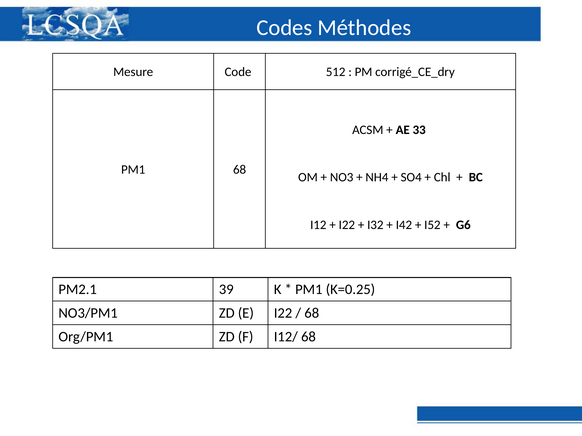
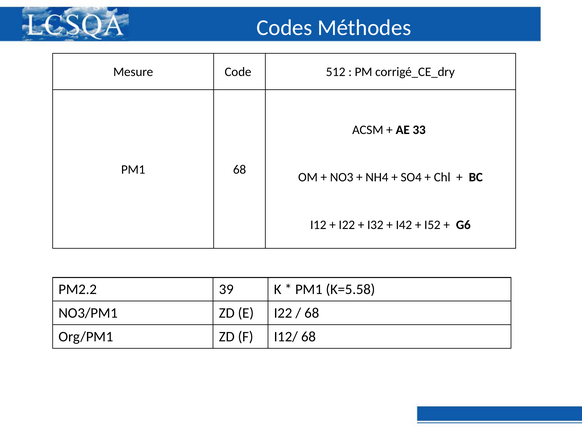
PM2.1: PM2.1 -> PM2.2
K=0.25: K=0.25 -> K=5.58
